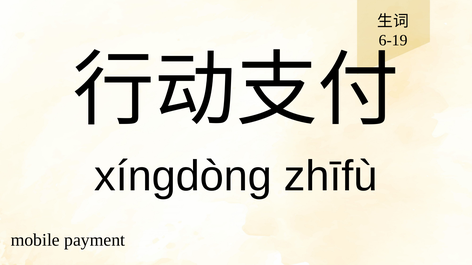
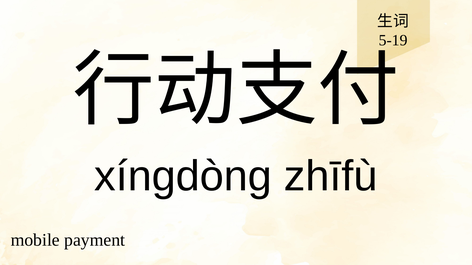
6-19: 6-19 -> 5-19
